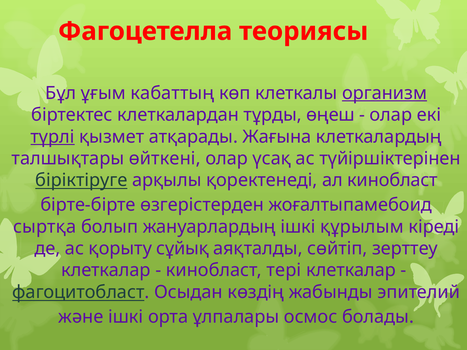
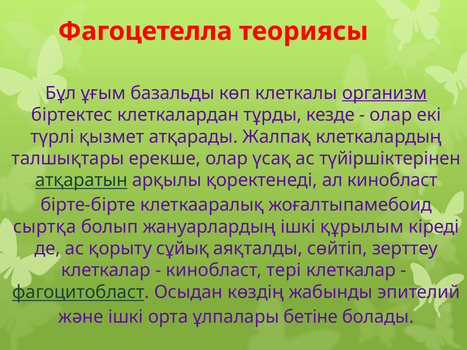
кабаттың: кабаттың -> базальды
өңеш: өңеш -> кезде
түрлі underline: present -> none
Жағына: Жағына -> Жалпақ
өйткені: өйткені -> ерекше
біріктіруге: біріктіруге -> атқаратын
өзгерістерден: өзгерістерден -> клеткааралық
осмос: осмос -> бетіне
